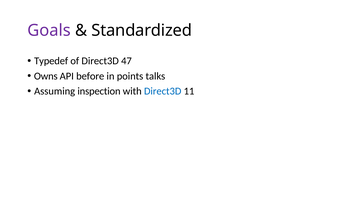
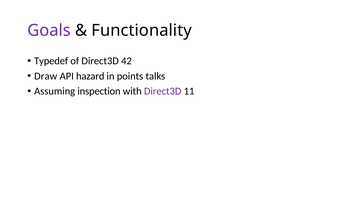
Standardized: Standardized -> Functionality
47: 47 -> 42
Owns: Owns -> Draw
before: before -> hazard
Direct3D at (163, 91) colour: blue -> purple
